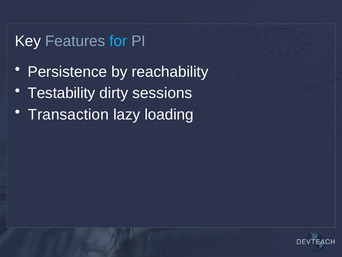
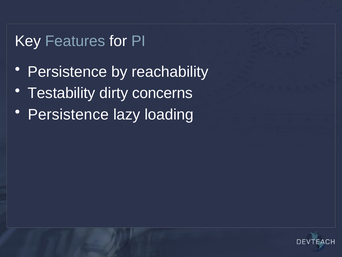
for colour: light blue -> white
sessions: sessions -> concerns
Transaction at (68, 114): Transaction -> Persistence
